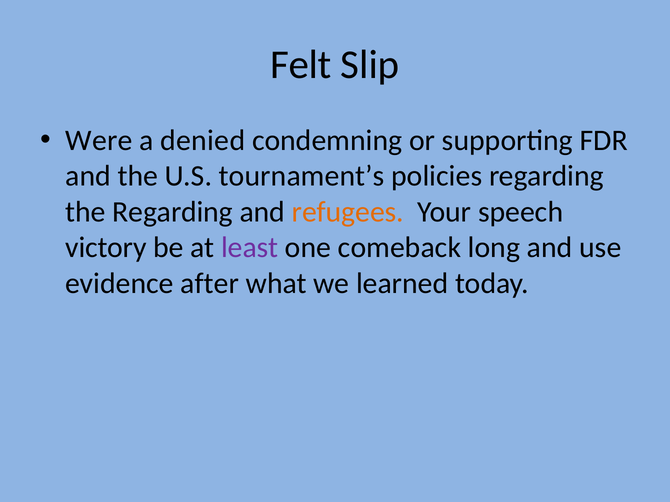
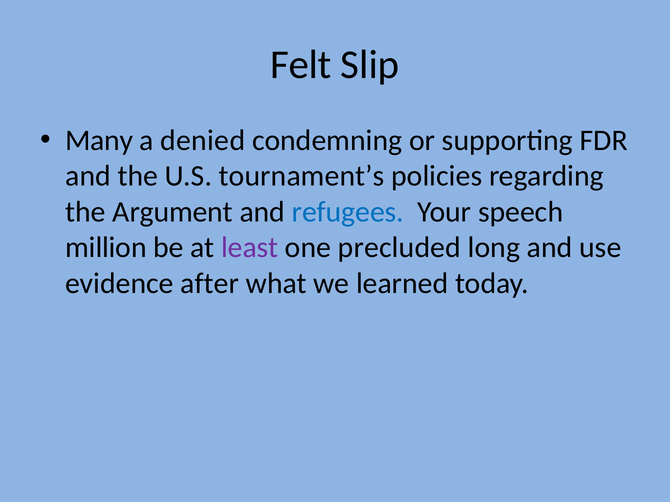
Were: Were -> Many
the Regarding: Regarding -> Argument
refugees colour: orange -> blue
victory: victory -> million
comeback: comeback -> precluded
